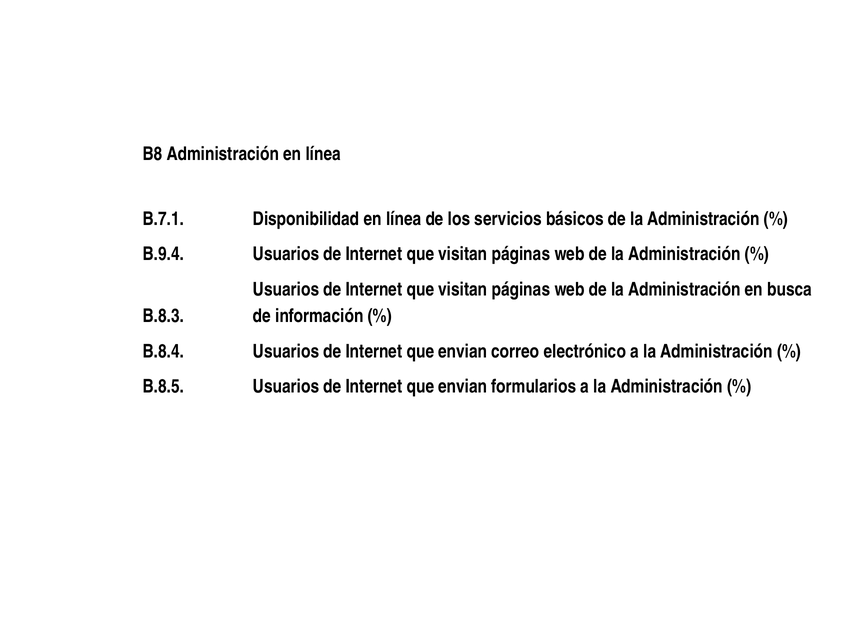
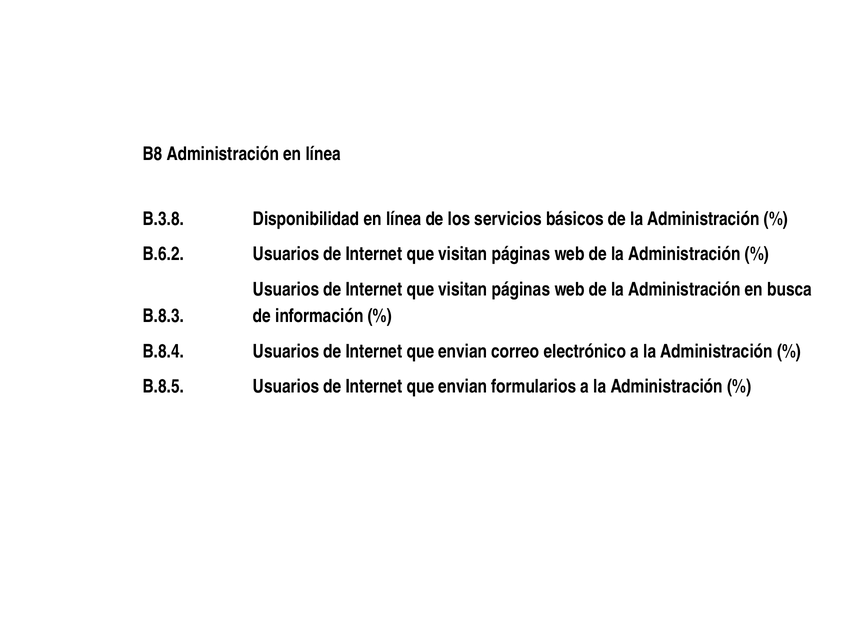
B.7.1: B.7.1 -> B.3.8
B.9.4: B.9.4 -> B.6.2
